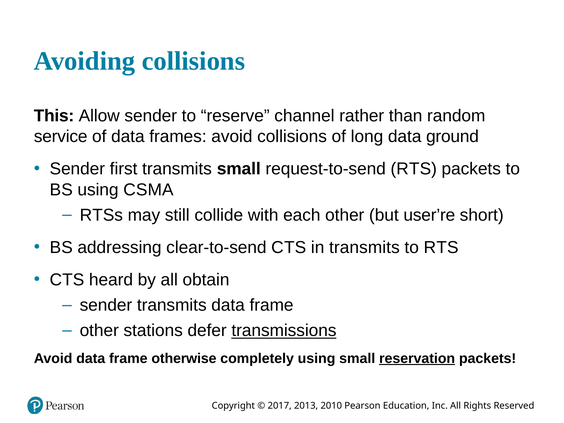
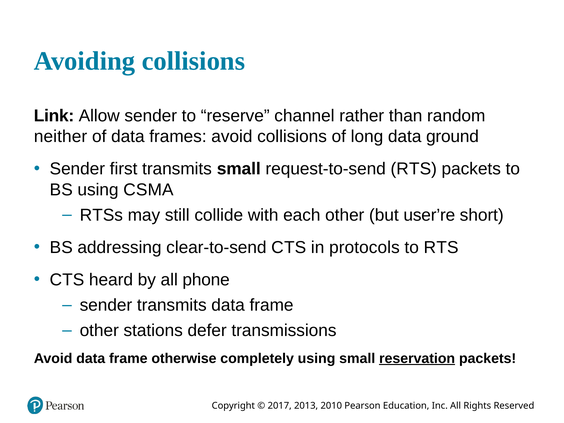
This: This -> Link
service: service -> neither
in transmits: transmits -> protocols
obtain: obtain -> phone
transmissions underline: present -> none
